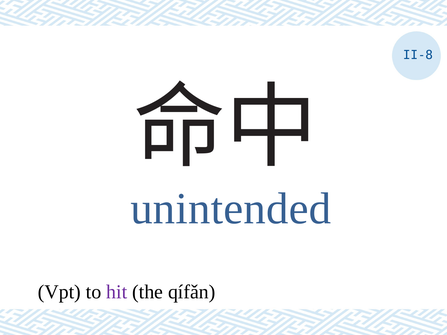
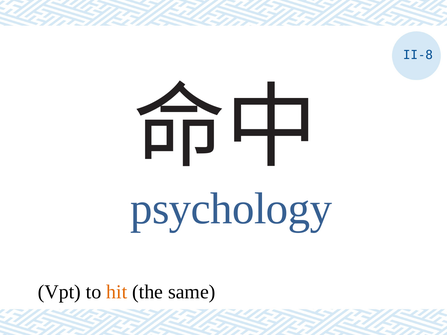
unintended: unintended -> psychology
hit colour: purple -> orange
qífǎn: qífǎn -> same
